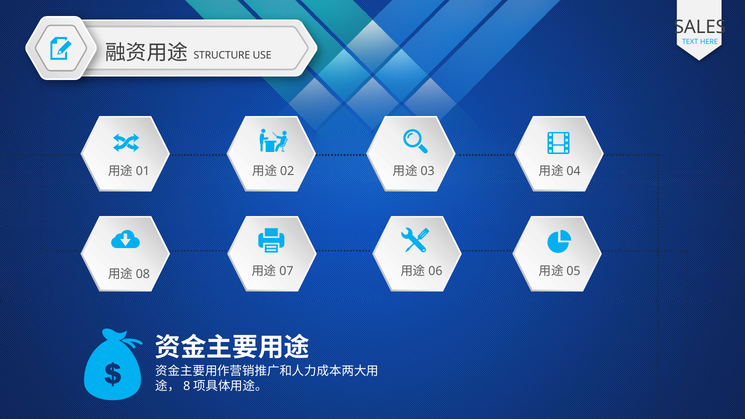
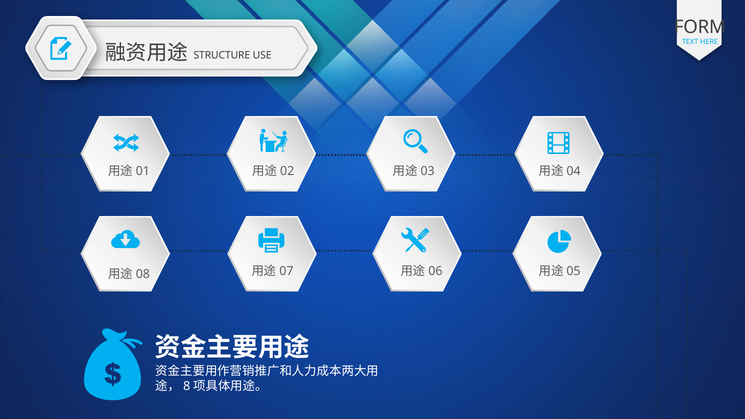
SALES: SALES -> FORM
